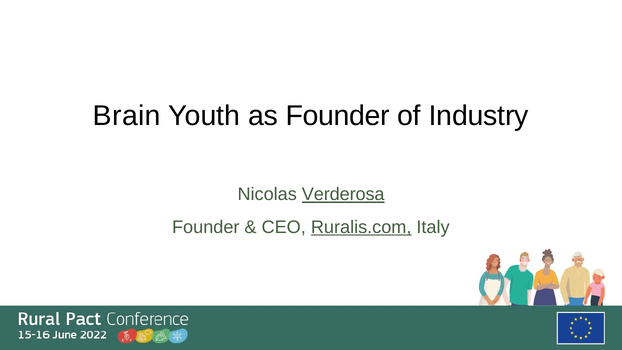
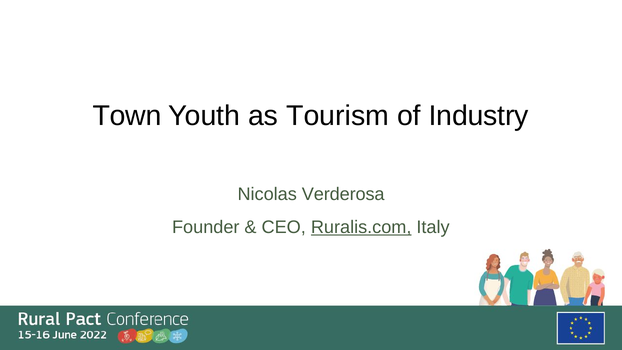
Brain: Brain -> Town
as Founder: Founder -> Tourism
Verderosa underline: present -> none
